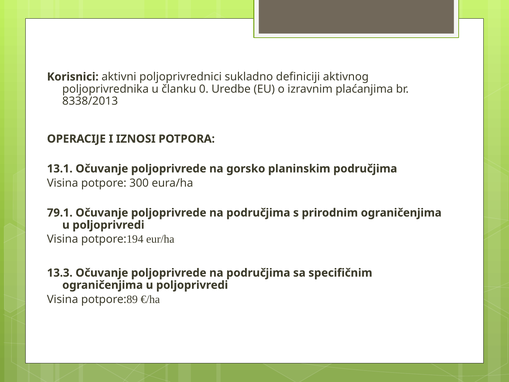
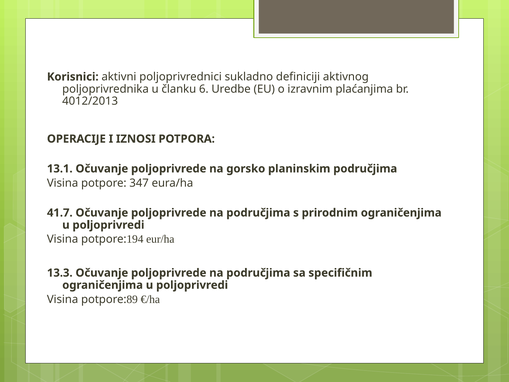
0: 0 -> 6
8338/2013: 8338/2013 -> 4012/2013
300: 300 -> 347
79.1: 79.1 -> 41.7
